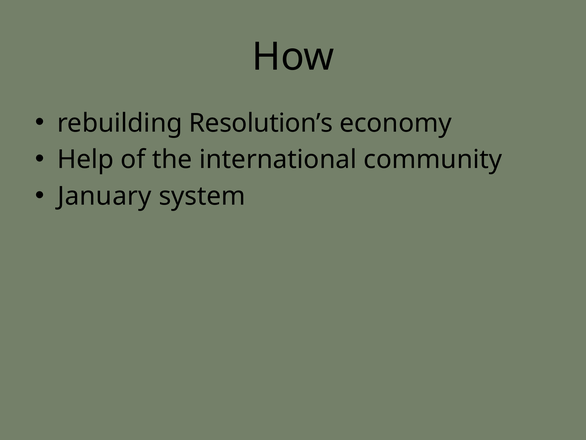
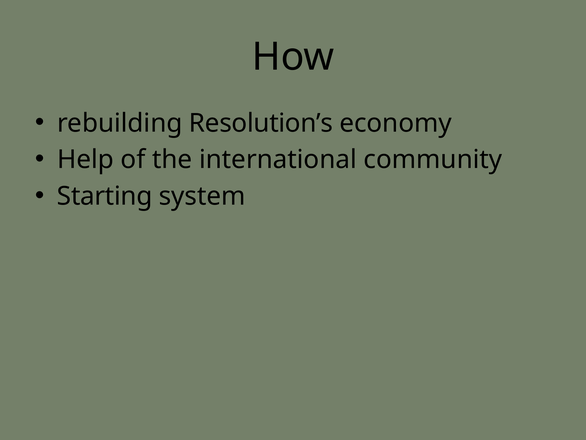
January: January -> Starting
